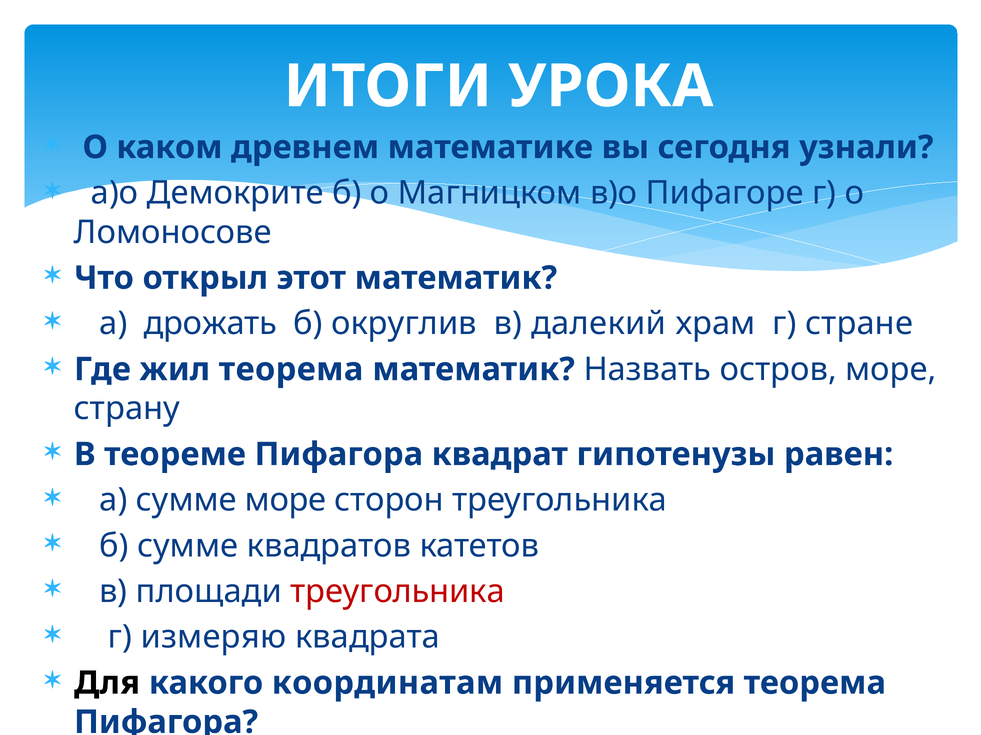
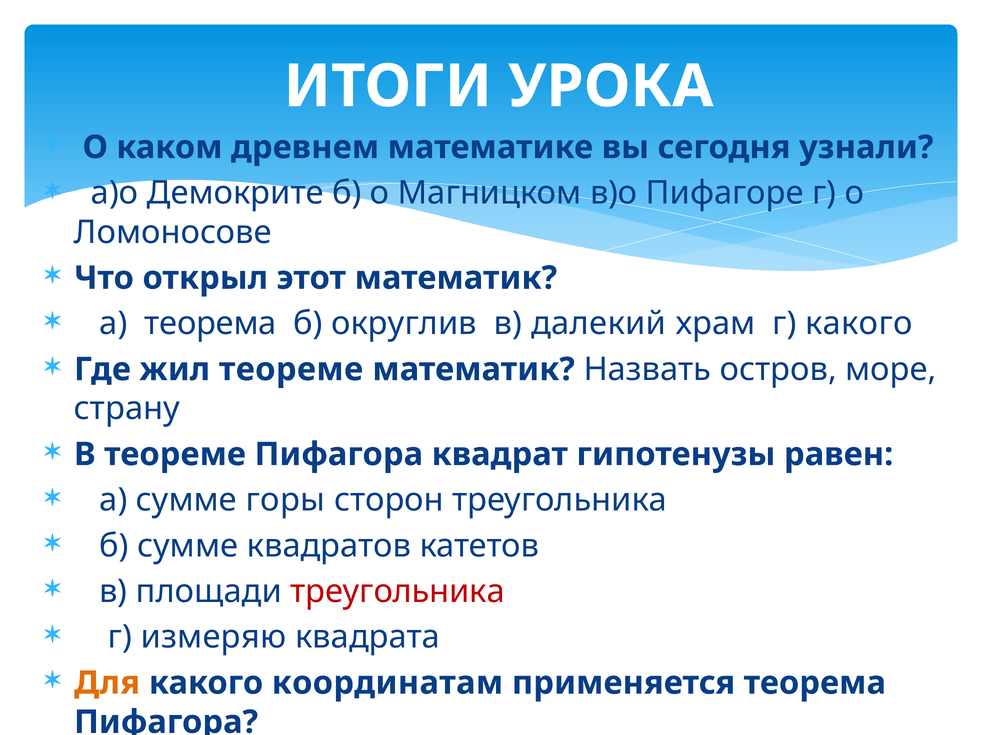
а дрожать: дрожать -> теорема
г стране: стране -> какого
жил теорема: теорема -> теореме
сумме море: море -> горы
Для colour: black -> orange
